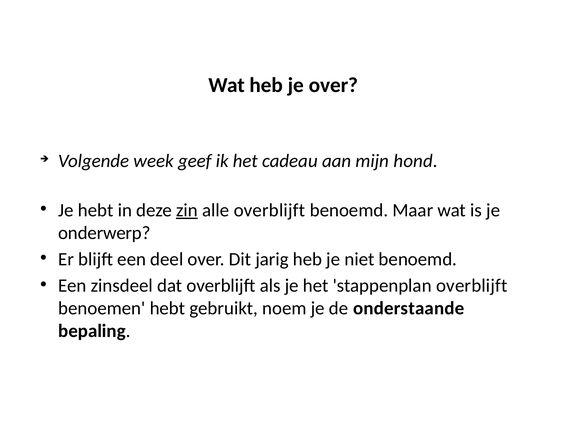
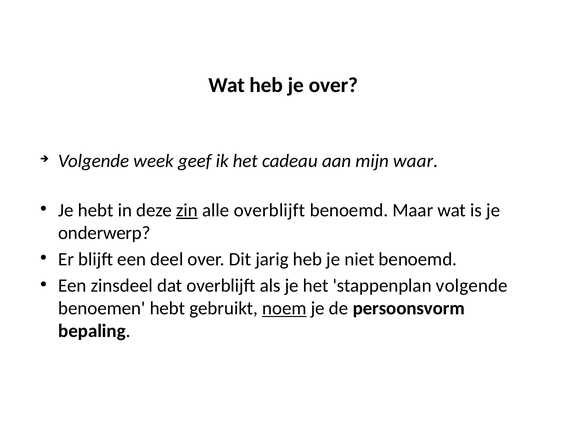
hond: hond -> waar
stappenplan overblijft: overblijft -> volgende
noem underline: none -> present
onderstaande: onderstaande -> persoonsvorm
